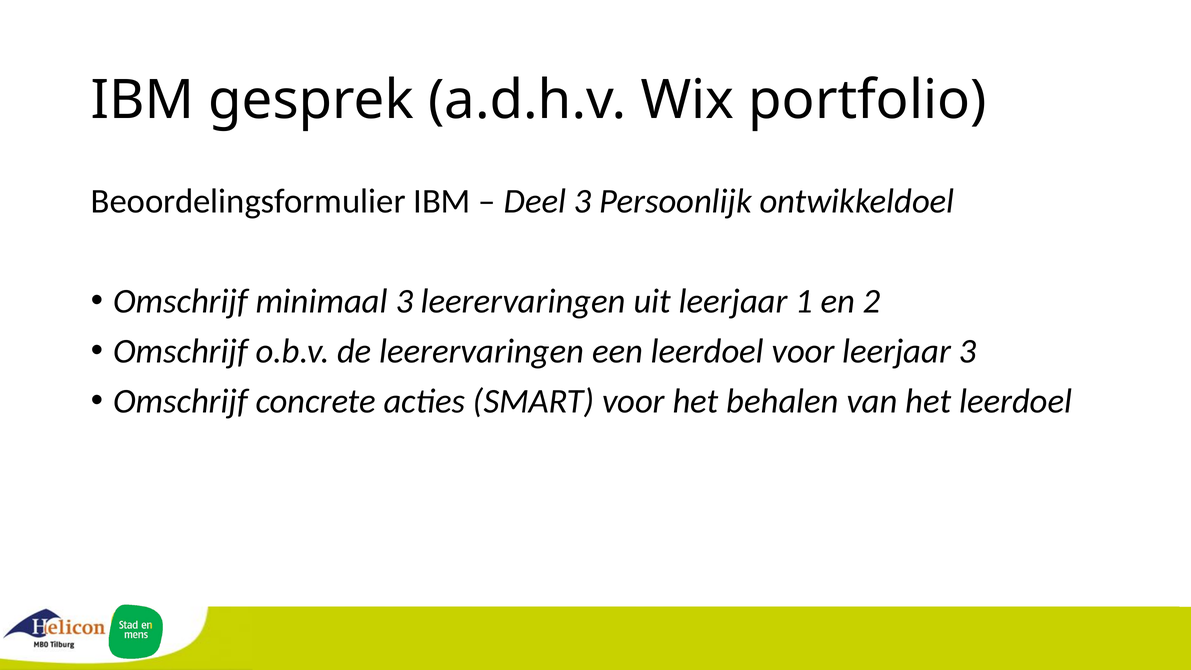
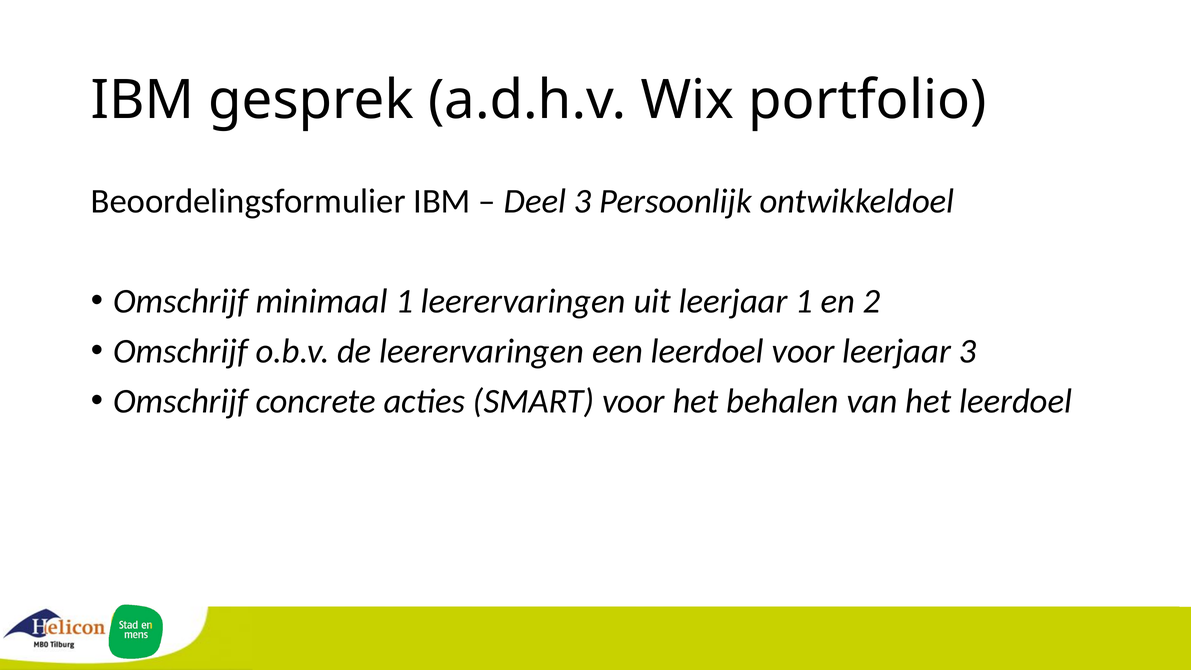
minimaal 3: 3 -> 1
